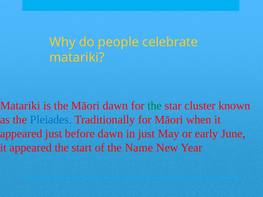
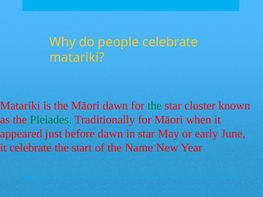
Pleiades colour: blue -> green
in just: just -> star
appeared at (31, 148): appeared -> celebrate
